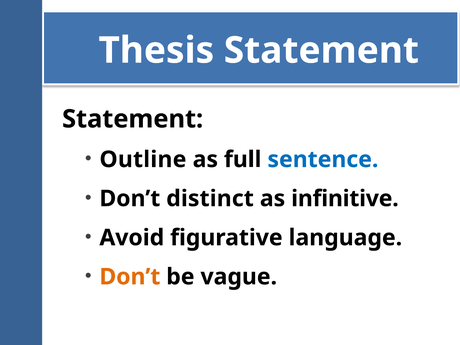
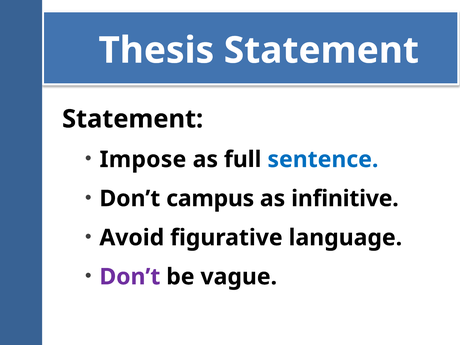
Outline: Outline -> Impose
distinct: distinct -> campus
Don’t at (130, 277) colour: orange -> purple
